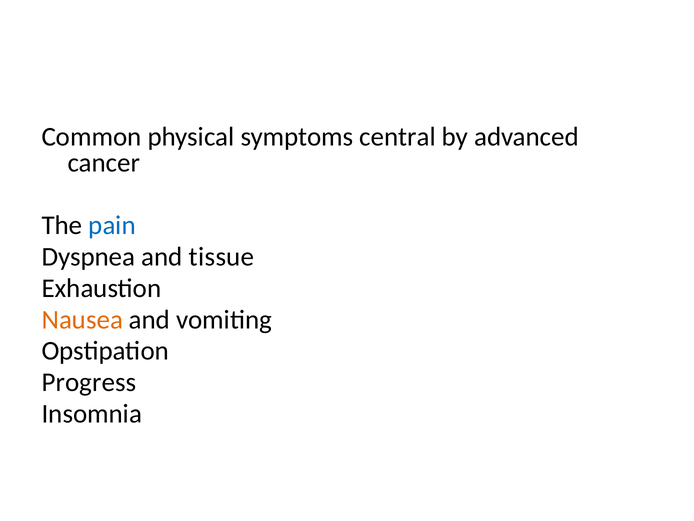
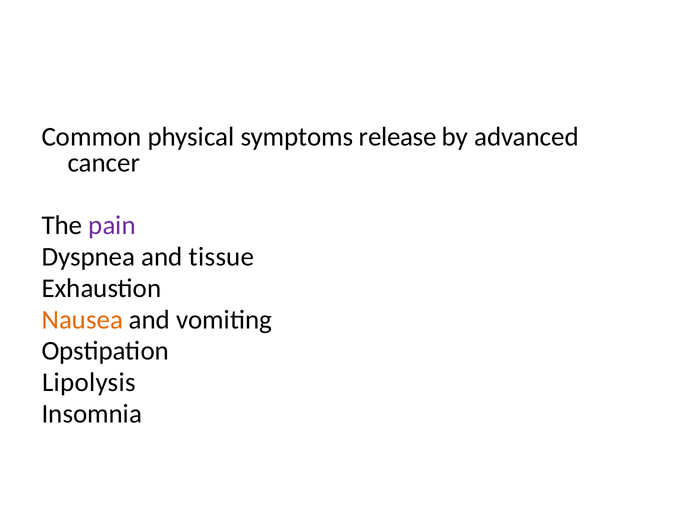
central: central -> release
pain colour: blue -> purple
Progress: Progress -> Lipolysis
